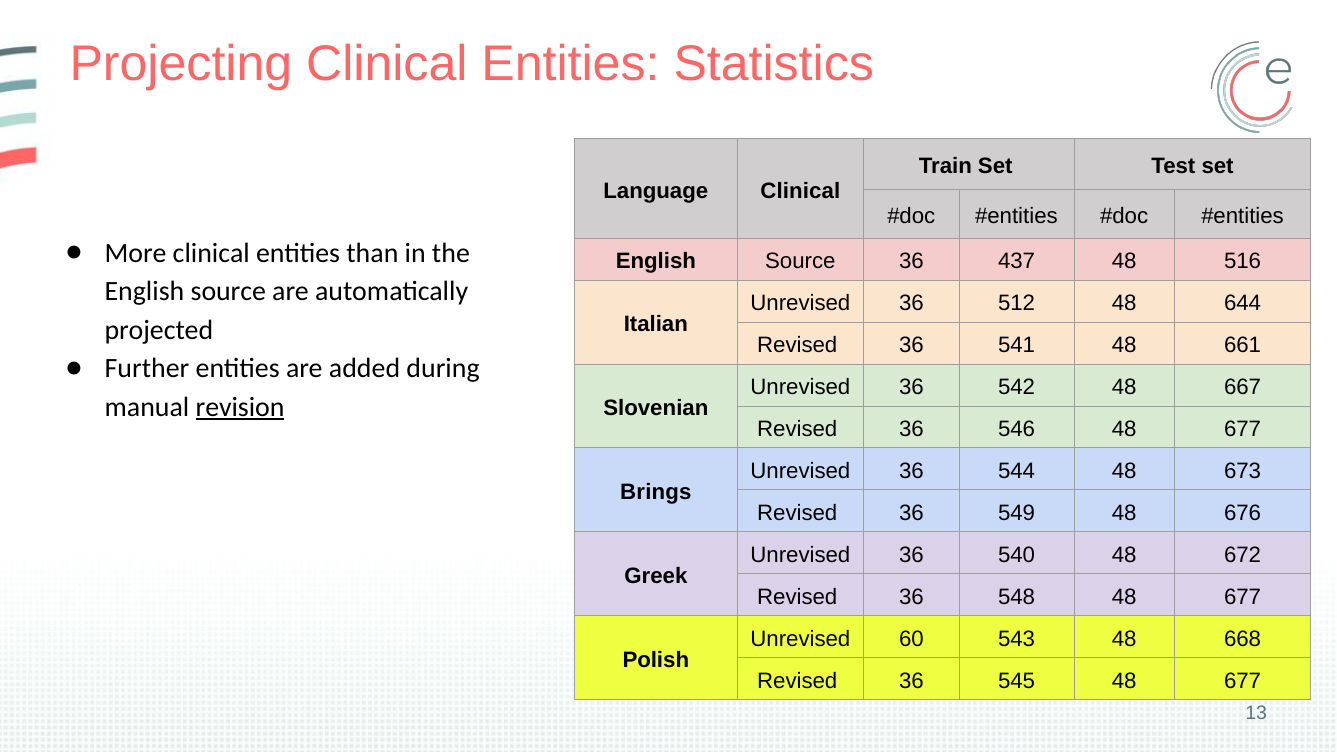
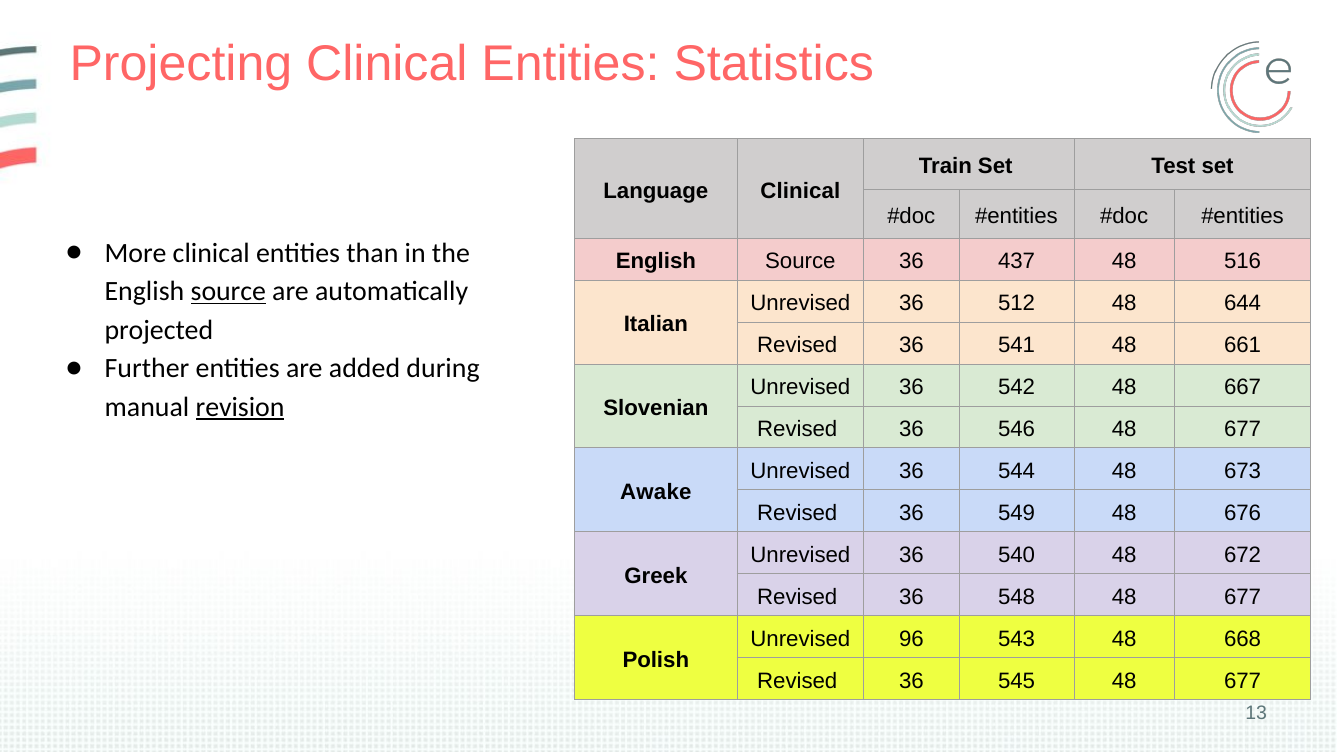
source at (228, 292) underline: none -> present
Brings: Brings -> Awake
60: 60 -> 96
